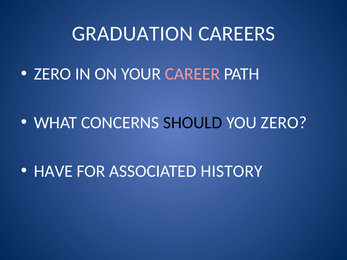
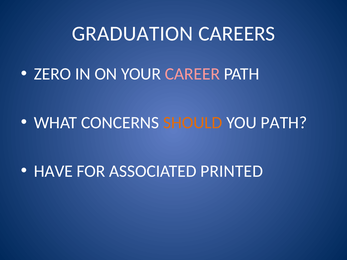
SHOULD colour: black -> orange
YOU ZERO: ZERO -> PATH
HISTORY: HISTORY -> PRINTED
